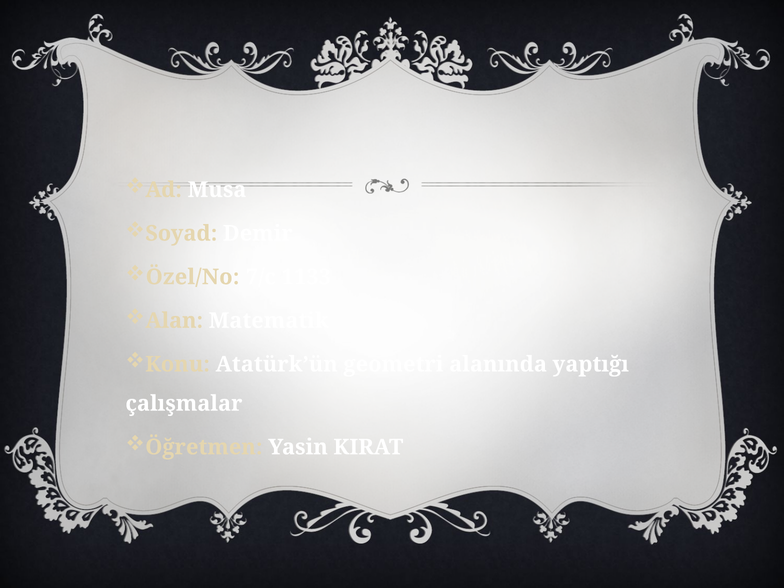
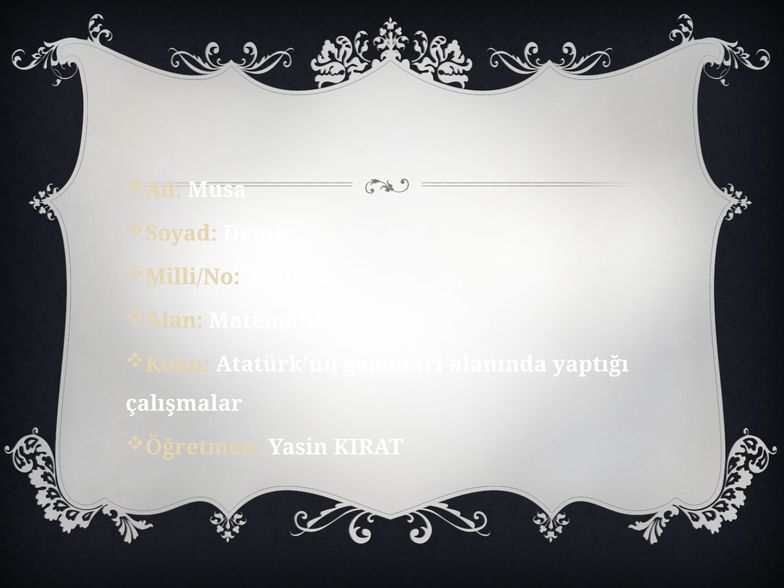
Özel/No: Özel/No -> Milli/No
